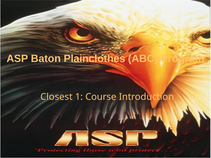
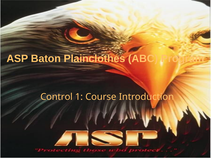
Closest: Closest -> Control
